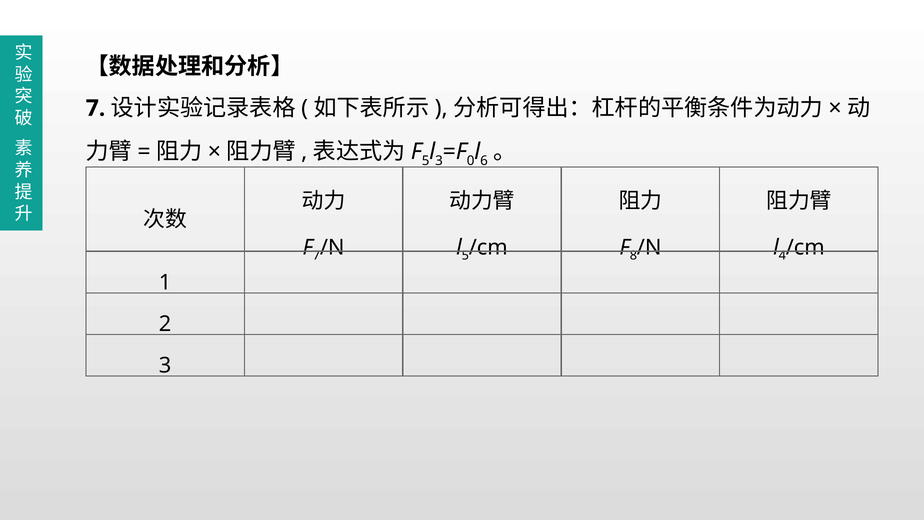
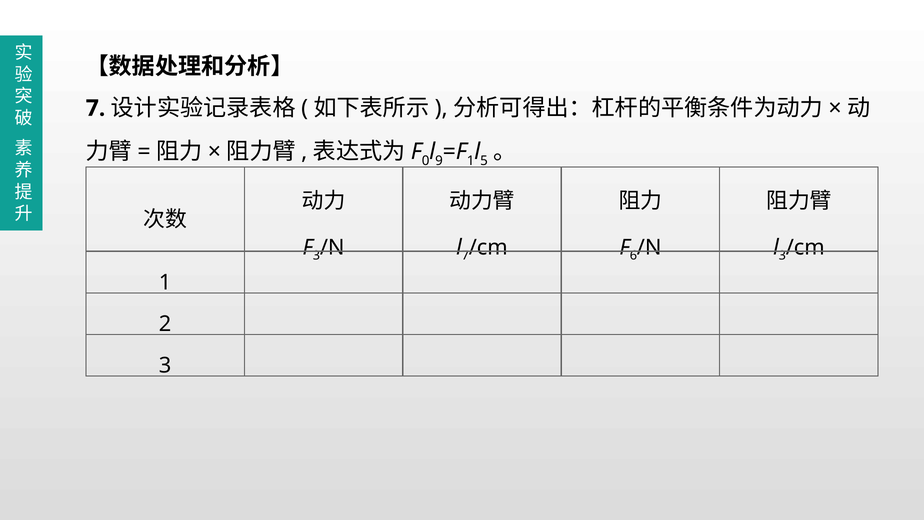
5 at (426, 161): 5 -> 0
3 at (439, 161): 3 -> 9
0 at (471, 161): 0 -> 1
6: 6 -> 5
7 at (316, 256): 7 -> 3
5 at (465, 256): 5 -> 7
8: 8 -> 6
4 at (782, 256): 4 -> 3
